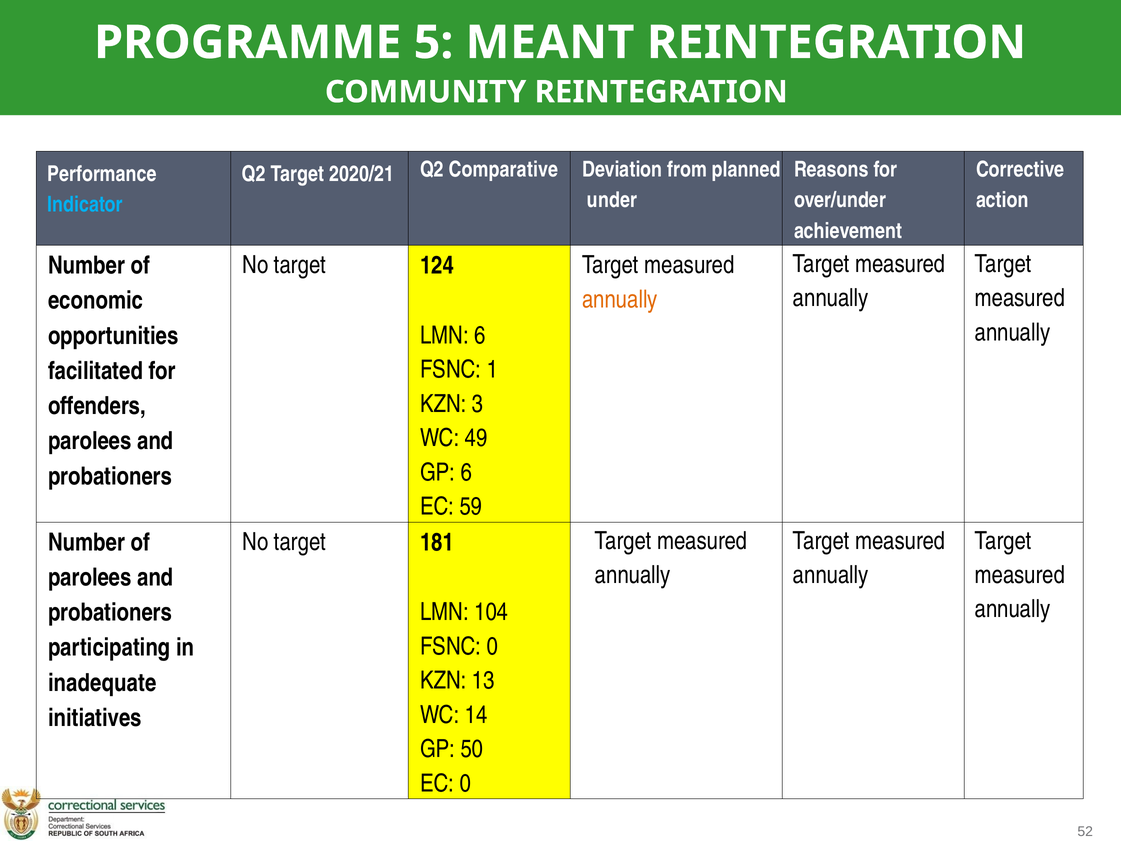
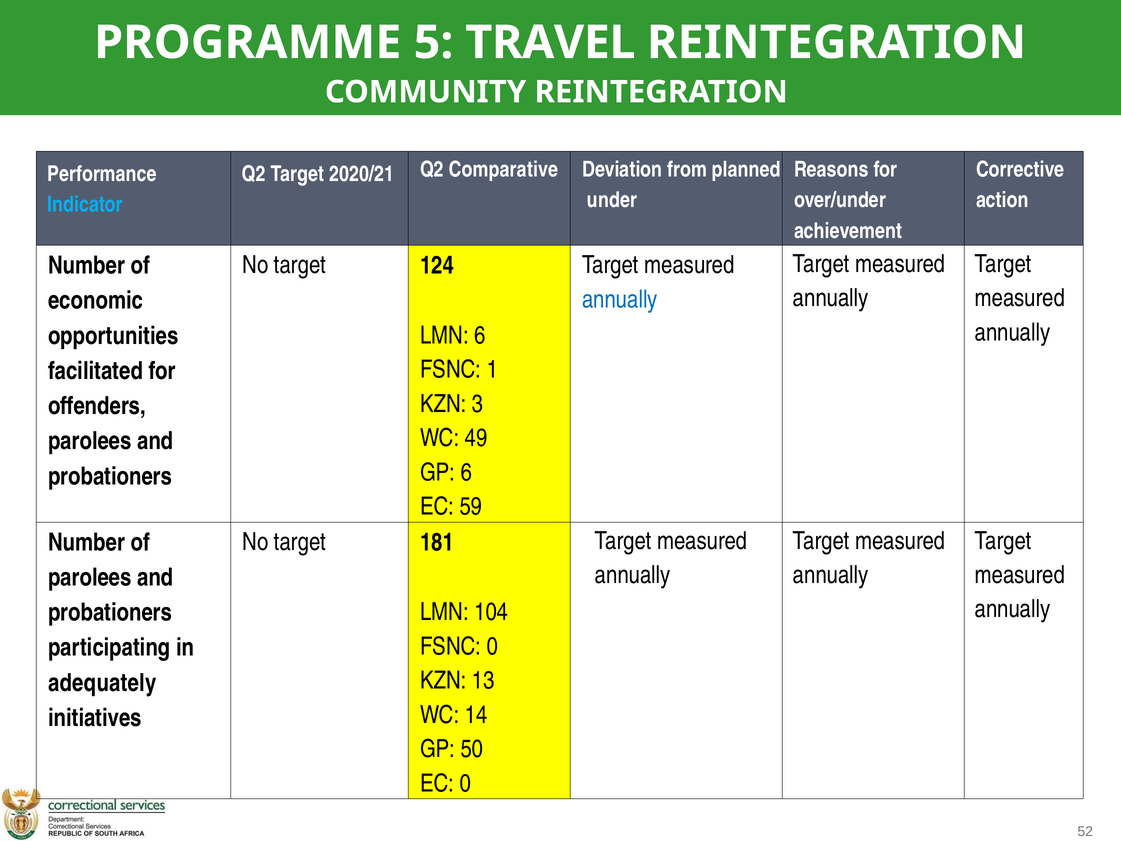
MEANT: MEANT -> TRAVEL
annually at (620, 299) colour: orange -> blue
inadequate: inadequate -> adequately
